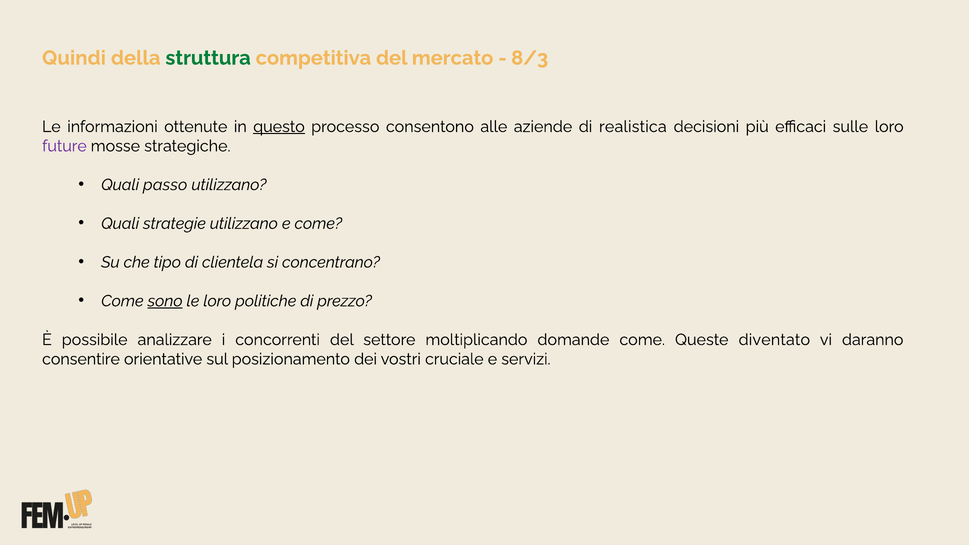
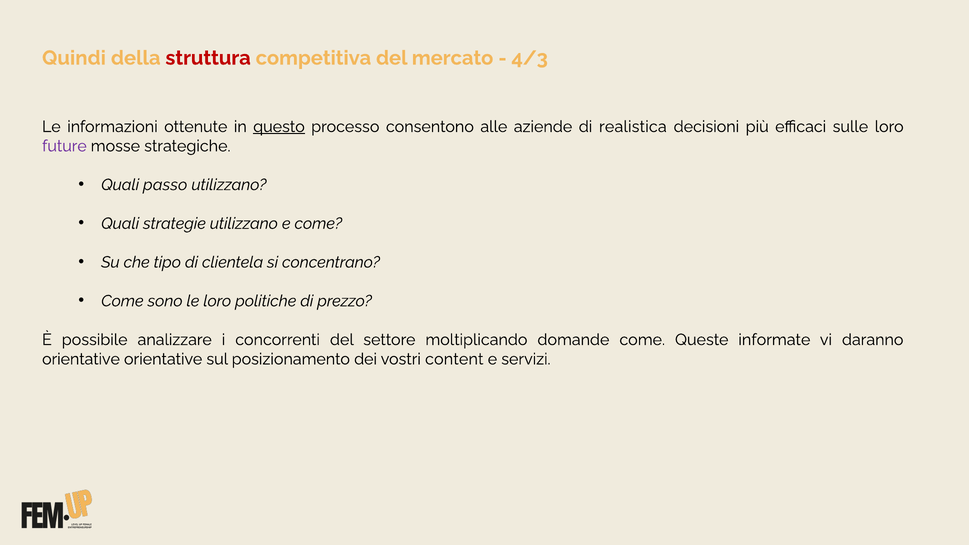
struttura colour: green -> red
8/3: 8/3 -> 4/3
sono underline: present -> none
diventato: diventato -> informate
consentire at (81, 359): consentire -> orientative
cruciale: cruciale -> content
